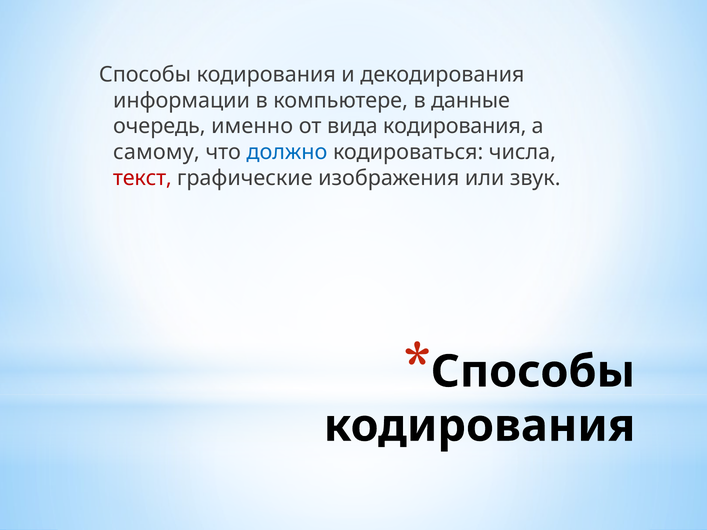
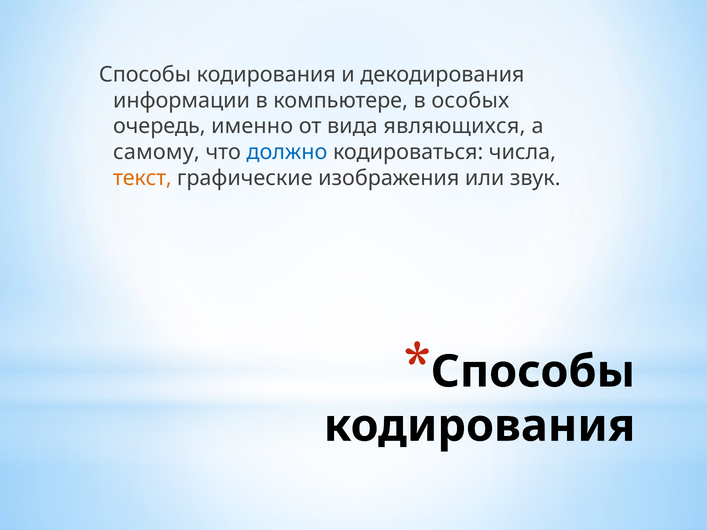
данные: данные -> особых
вида кодирования: кодирования -> являющихся
текст colour: red -> orange
